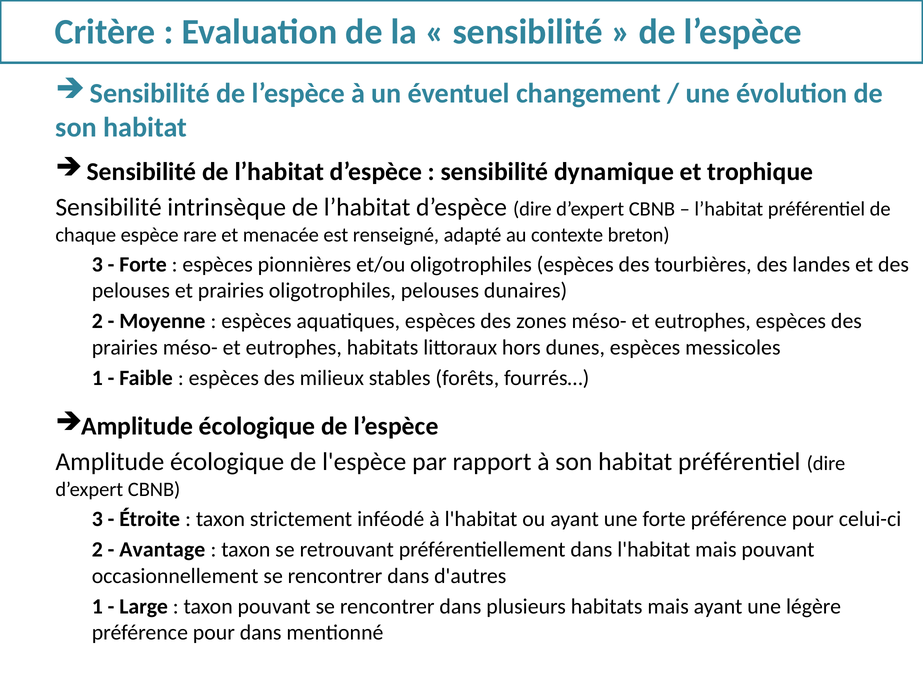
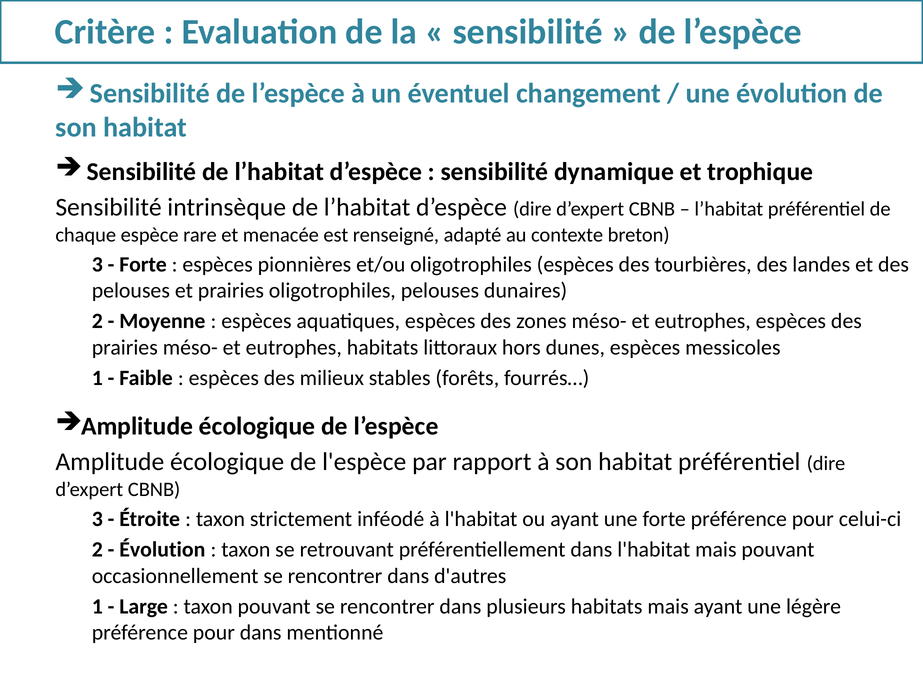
Avantage at (162, 550): Avantage -> Évolution
